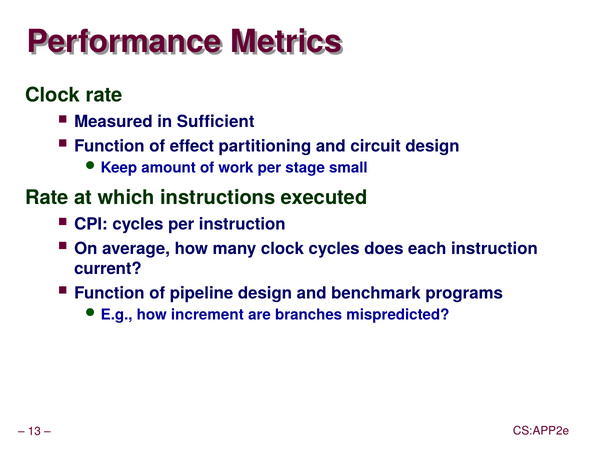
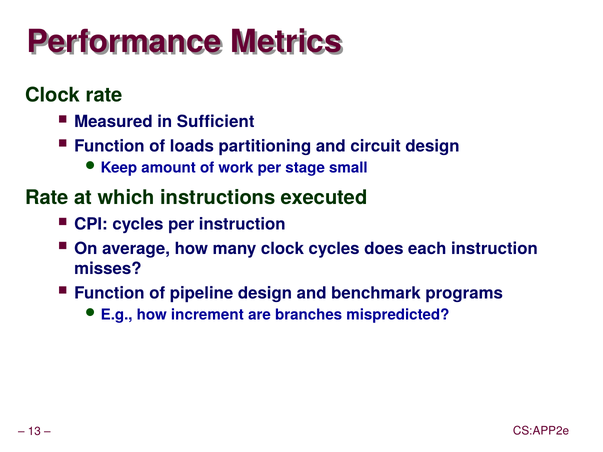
effect: effect -> loads
current: current -> misses
